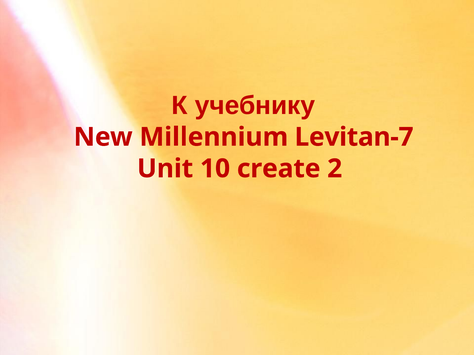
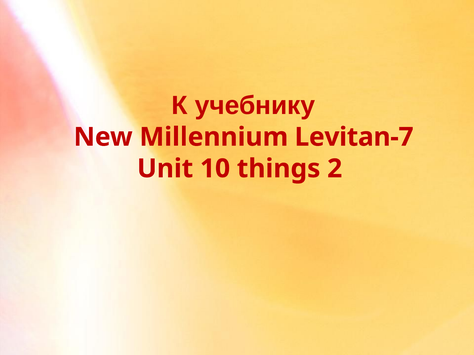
create: create -> things
